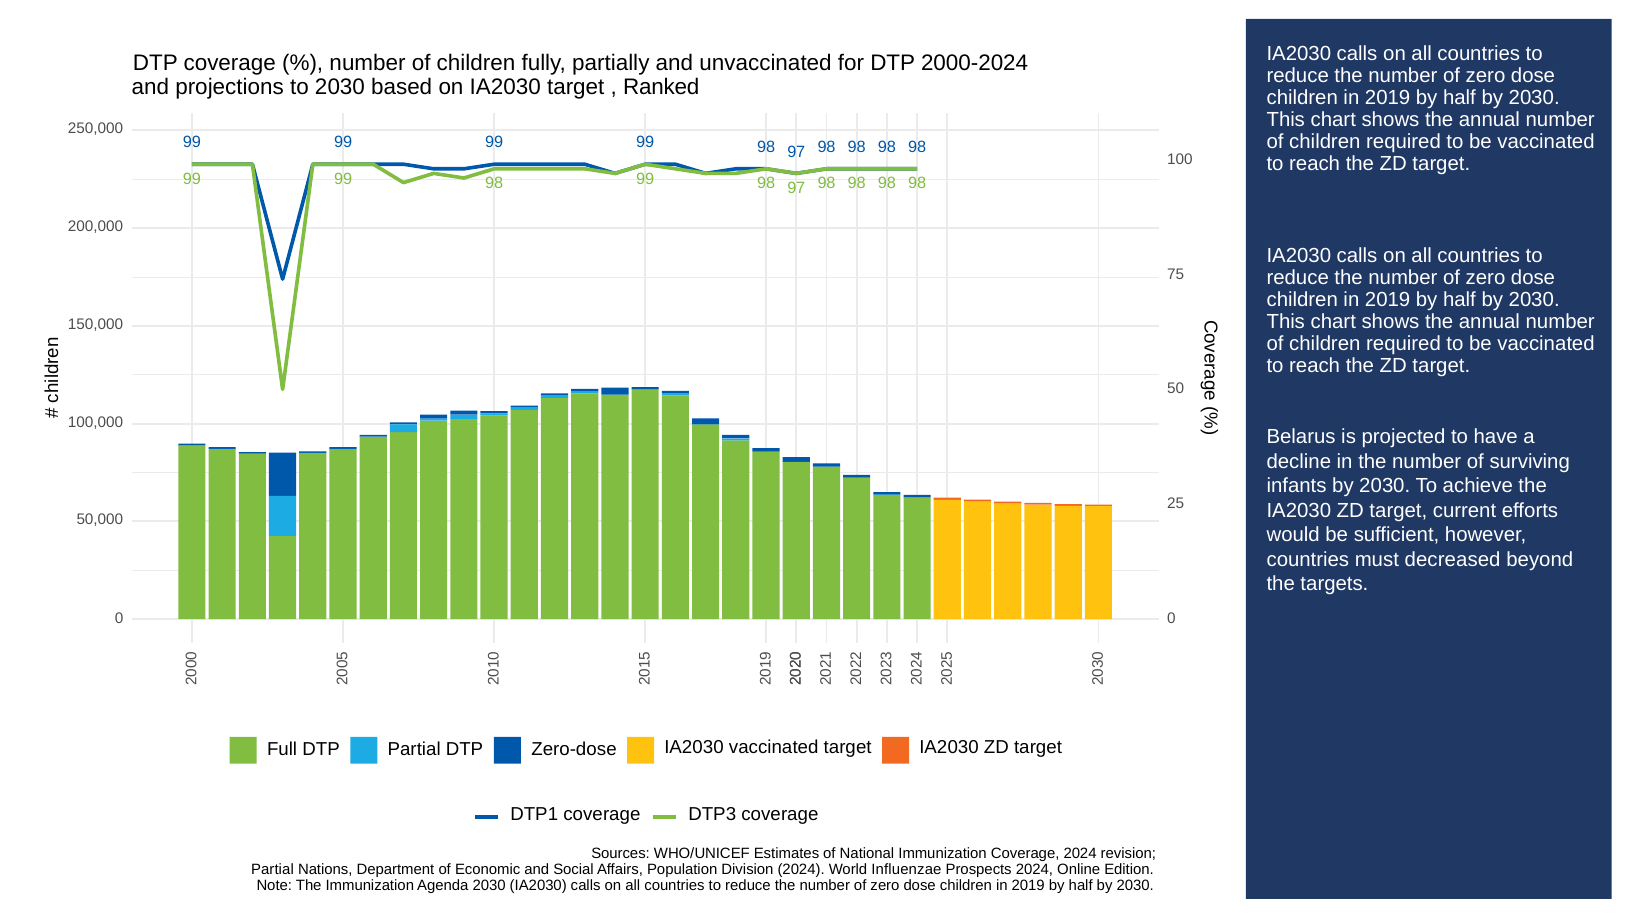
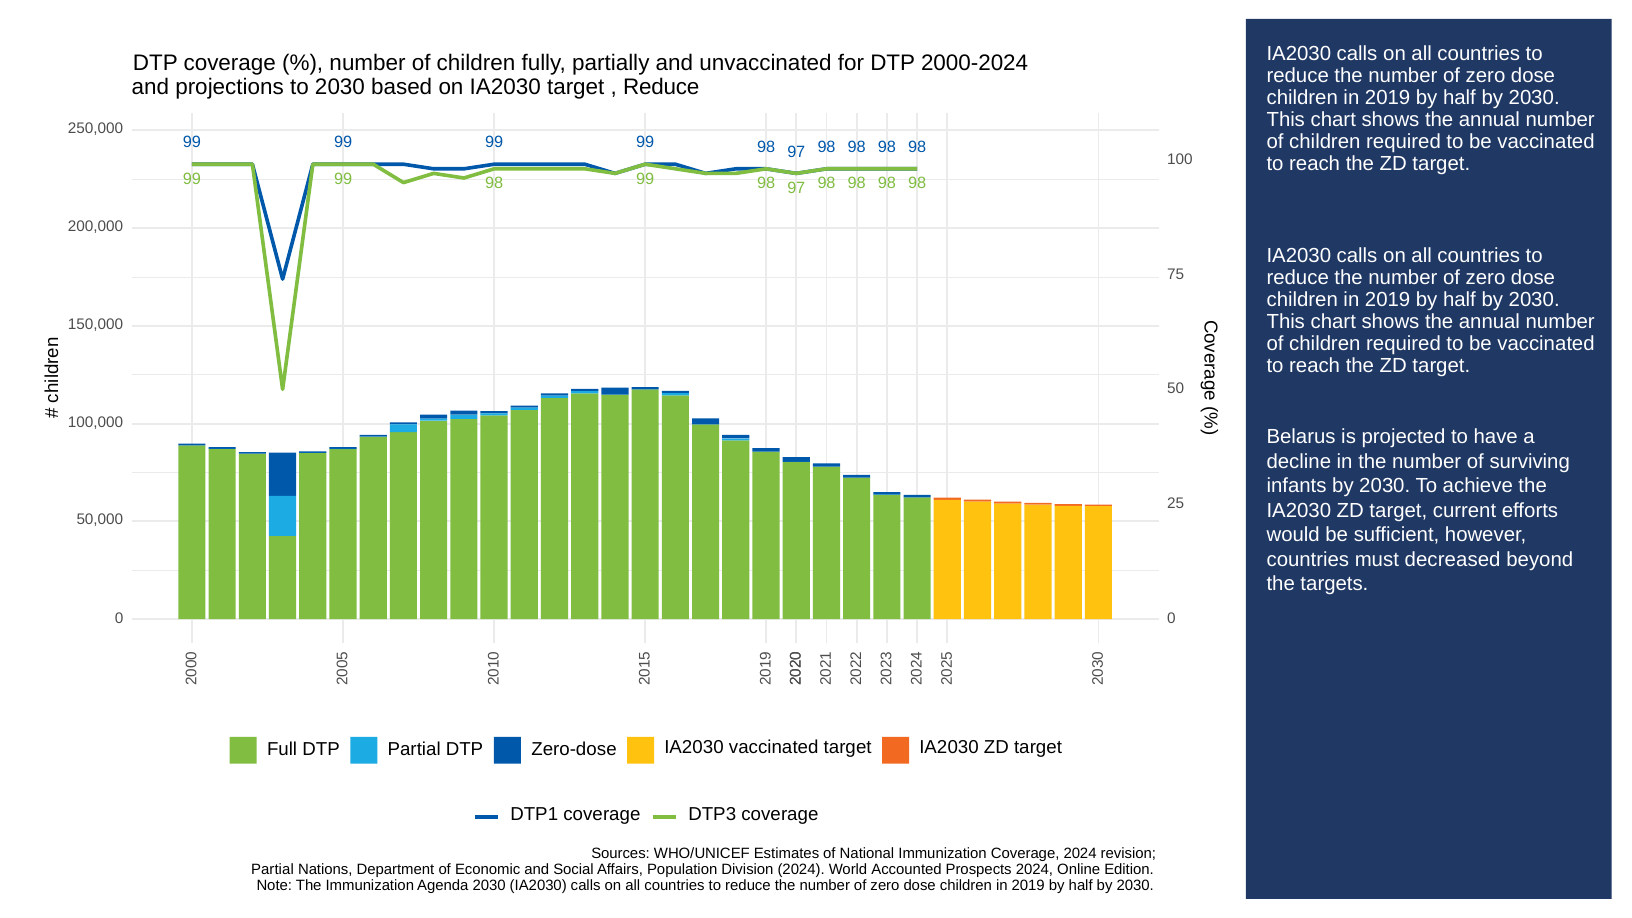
Ranked at (661, 87): Ranked -> Reduce
Influenzae: Influenzae -> Accounted
